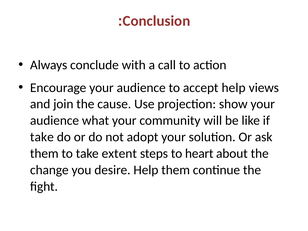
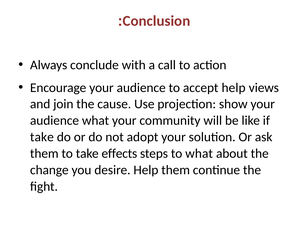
extent: extent -> effects
to heart: heart -> what
